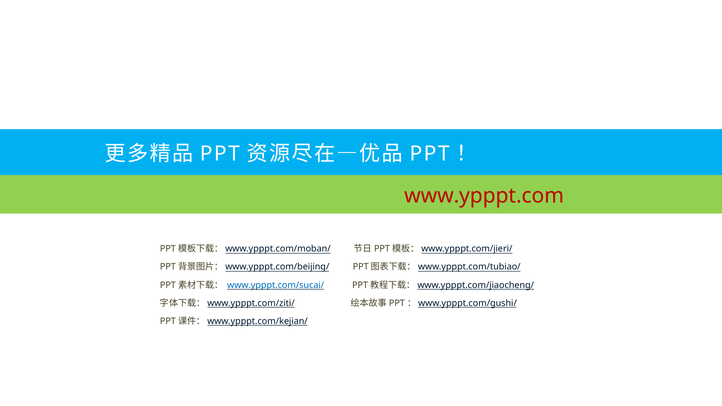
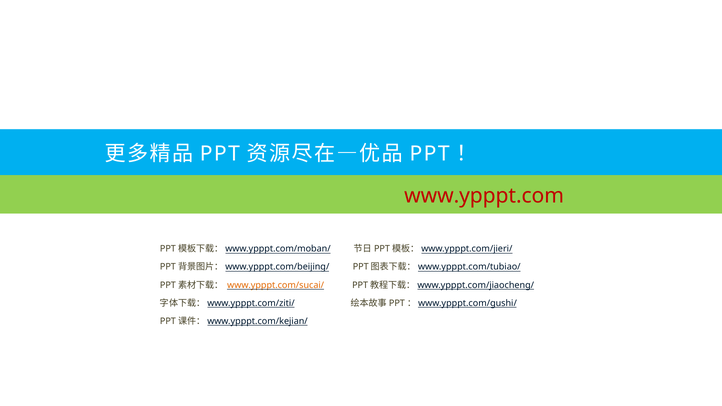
www.ypppt.com/sucai/ colour: blue -> orange
